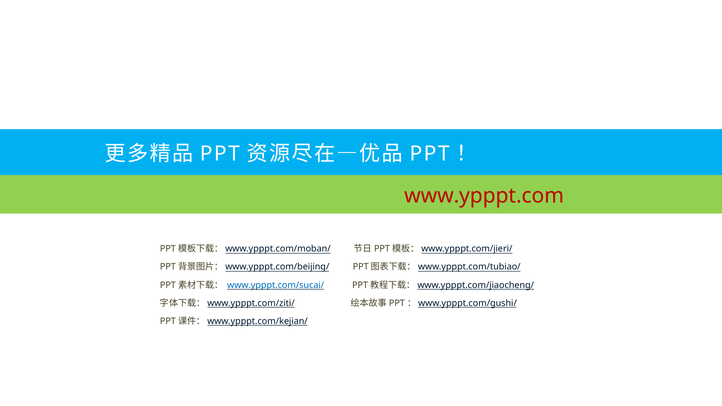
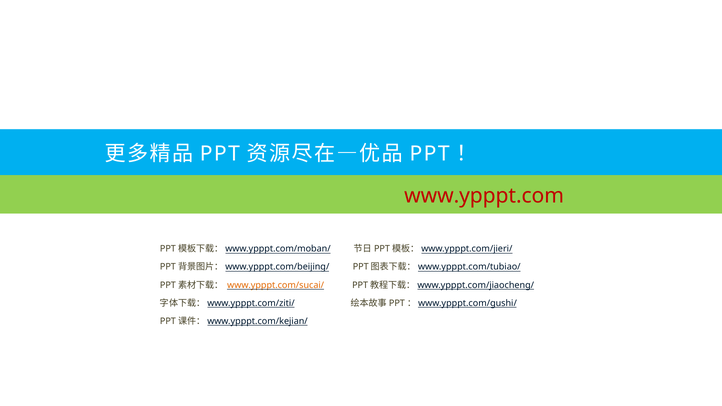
www.ypppt.com/sucai/ colour: blue -> orange
